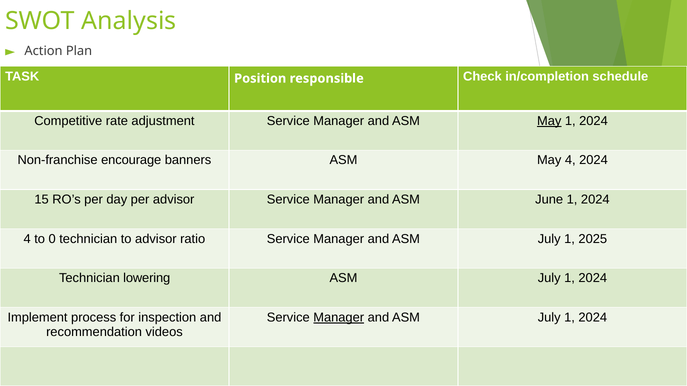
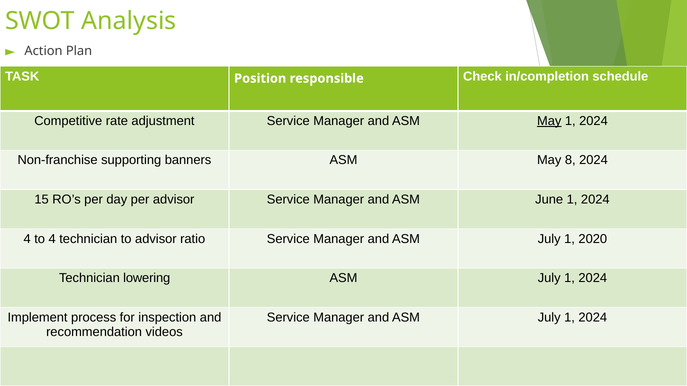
encourage: encourage -> supporting
May 4: 4 -> 8
to 0: 0 -> 4
2025: 2025 -> 2020
Manager at (339, 318) underline: present -> none
